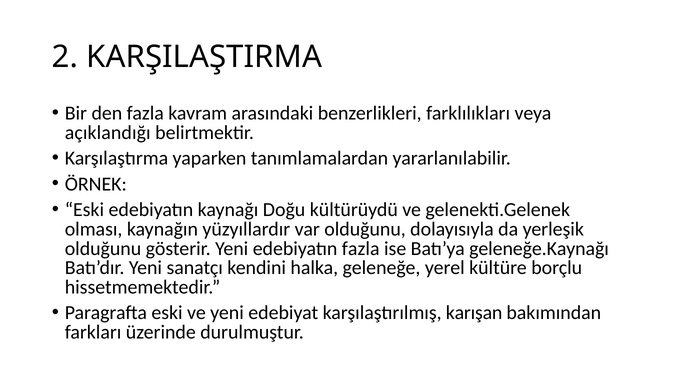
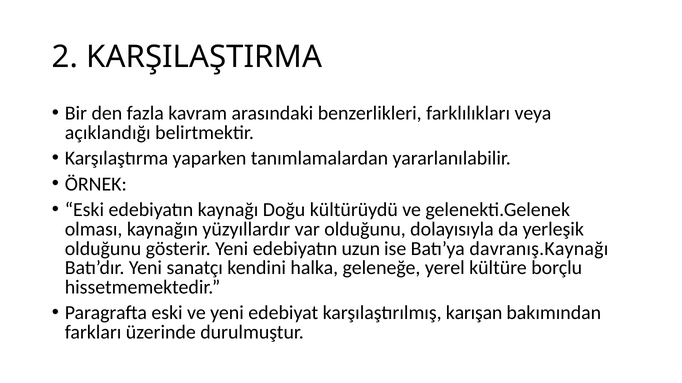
edebiyatın fazla: fazla -> uzun
geleneğe.Kaynağı: geleneğe.Kaynağı -> davranış.Kaynağı
